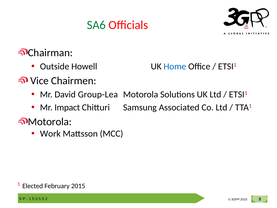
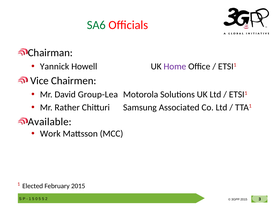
Outside: Outside -> Yannick
Home colour: blue -> purple
Impact: Impact -> Rather
Motorola at (50, 122): Motorola -> Available
